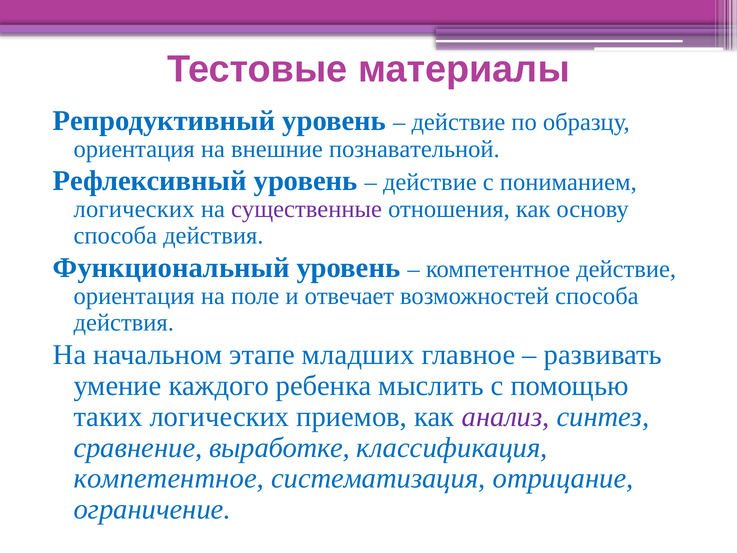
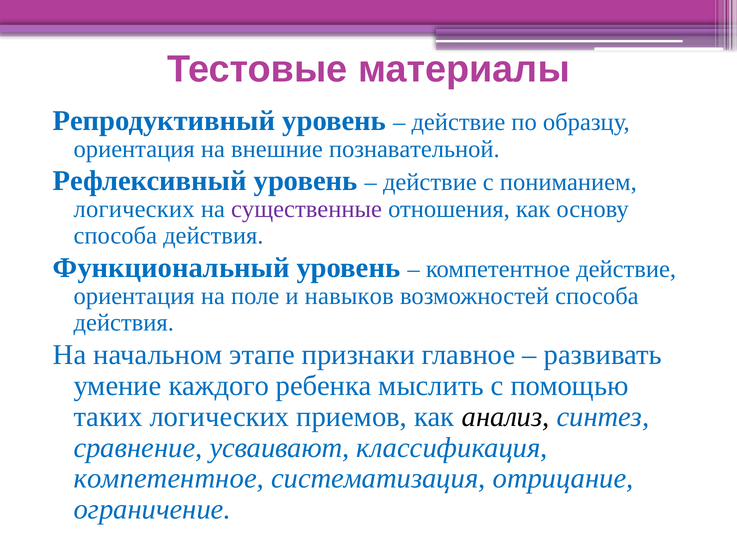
отвечает: отвечает -> навыков
младших: младших -> признаки
анализ colour: purple -> black
выработке: выработке -> усваивают
